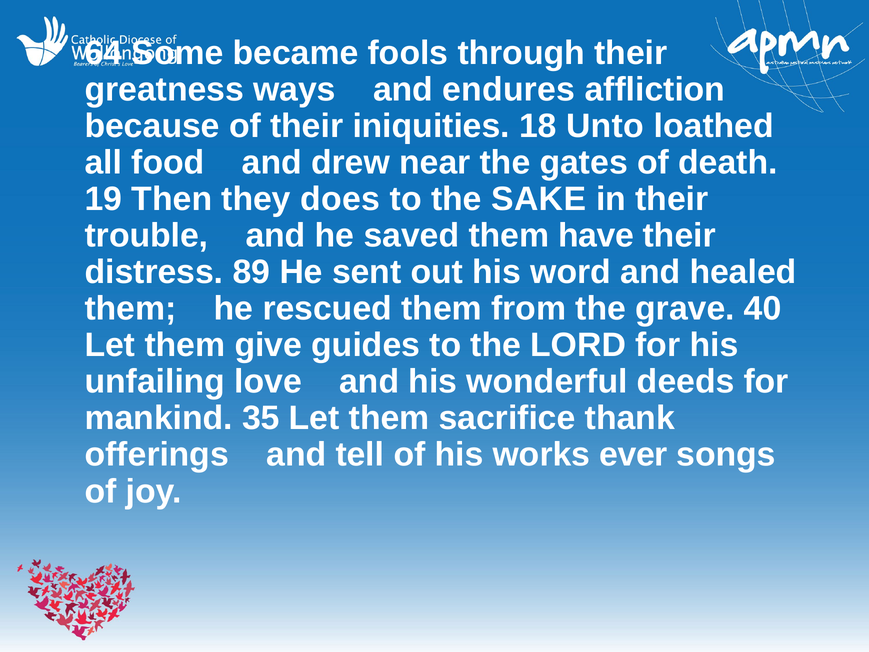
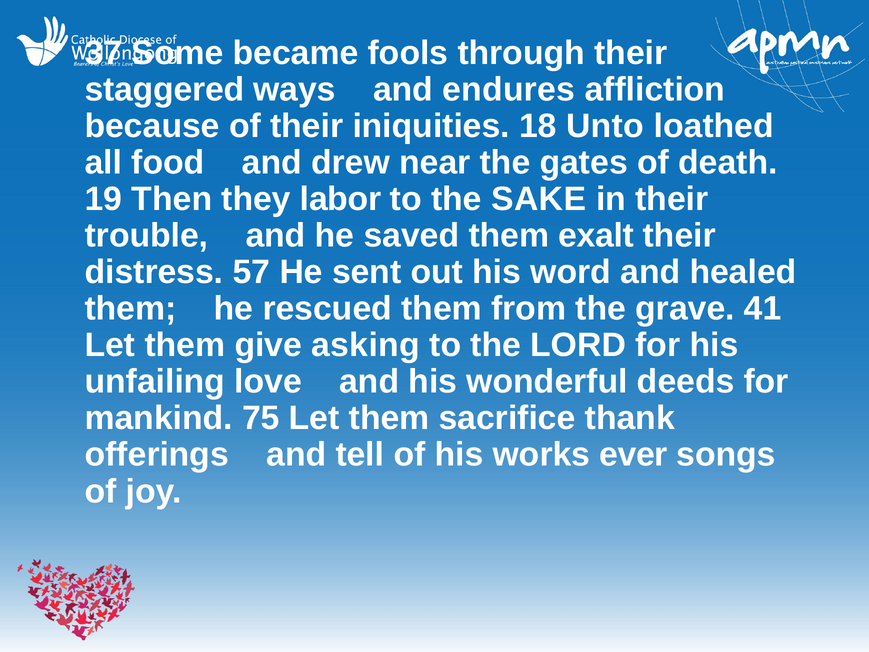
64: 64 -> 37
greatness: greatness -> staggered
does: does -> labor
have: have -> exalt
89: 89 -> 57
40: 40 -> 41
guides: guides -> asking
35: 35 -> 75
